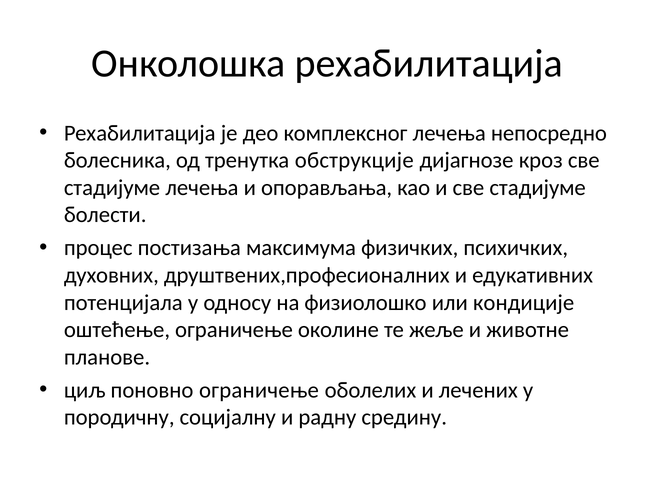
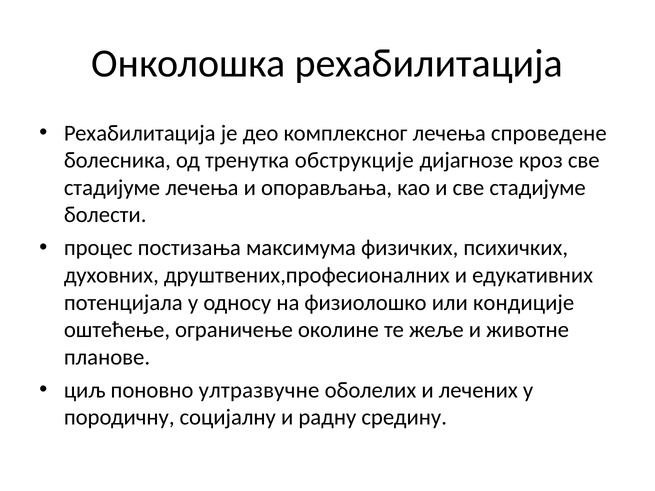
непосредно: непосредно -> спроведене
поновно ограничење: ограничење -> ултразвучне
